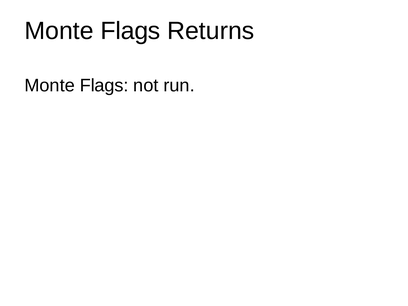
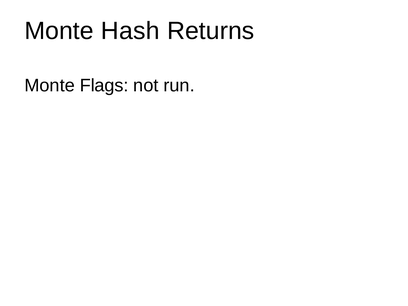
Flags at (130, 31): Flags -> Hash
